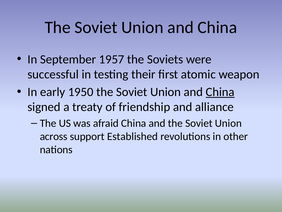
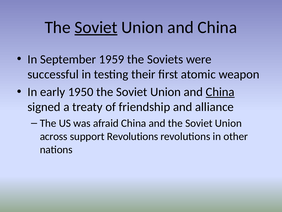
Soviet at (96, 27) underline: none -> present
1957: 1957 -> 1959
support Established: Established -> Revolutions
